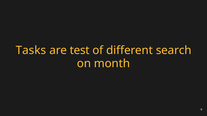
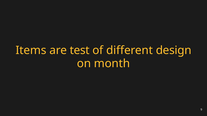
Tasks: Tasks -> Items
search: search -> design
